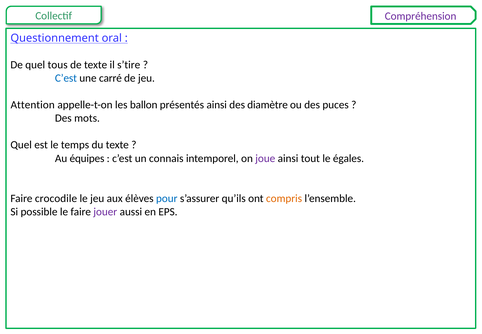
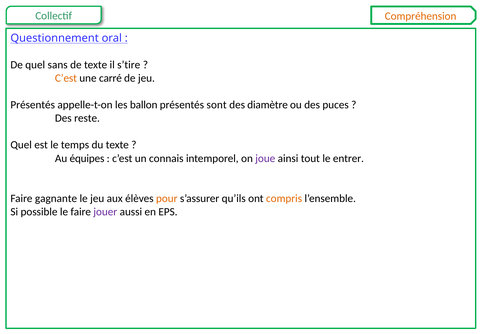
Compréhension colour: purple -> orange
tous: tous -> sans
C’est at (66, 78) colour: blue -> orange
Attention at (33, 105): Attention -> Présentés
présentés ainsi: ainsi -> sont
mots: mots -> reste
égales: égales -> entrer
crocodile: crocodile -> gagnante
pour colour: blue -> orange
